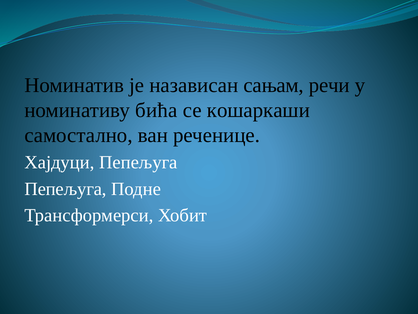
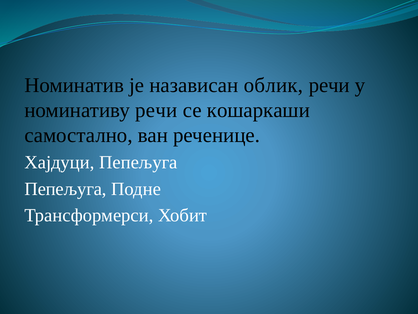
сањам: сањам -> облик
номинативу бића: бића -> речи
